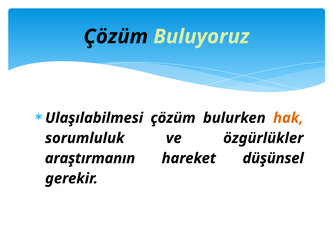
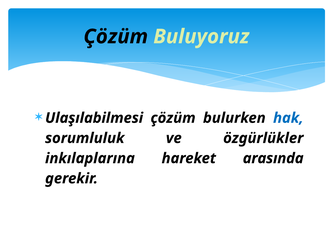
hak colour: orange -> blue
araştırmanın: araştırmanın -> inkılaplarına
düşünsel: düşünsel -> arasında
